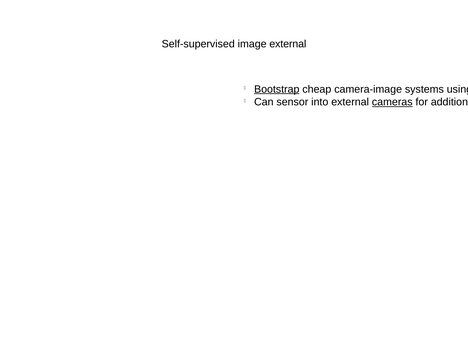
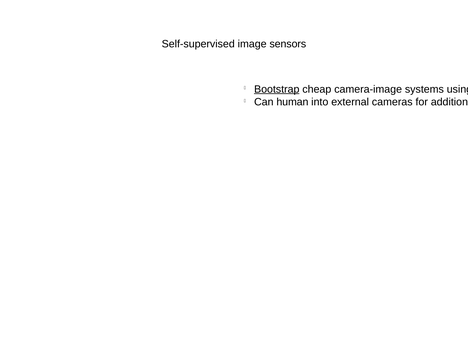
image external: external -> sensors
sensor: sensor -> human
cameras underline: present -> none
